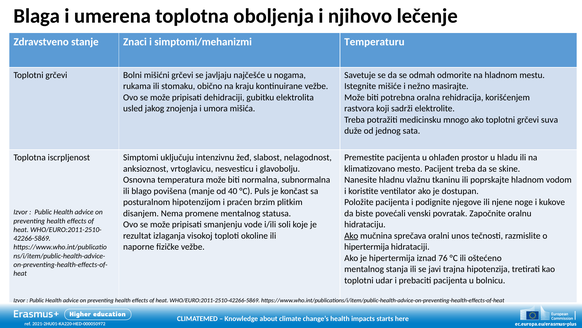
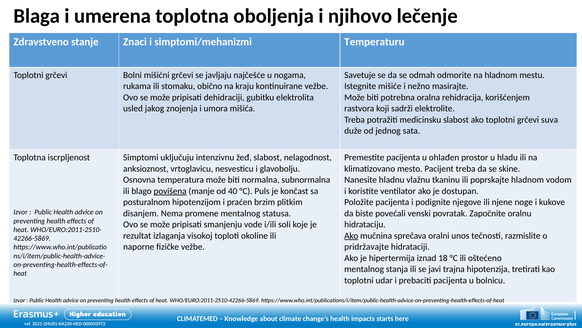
medicinsku mnogo: mnogo -> slabost
povišena underline: none -> present
hipertermija at (367, 246): hipertermija -> pridržavajte
76: 76 -> 18
